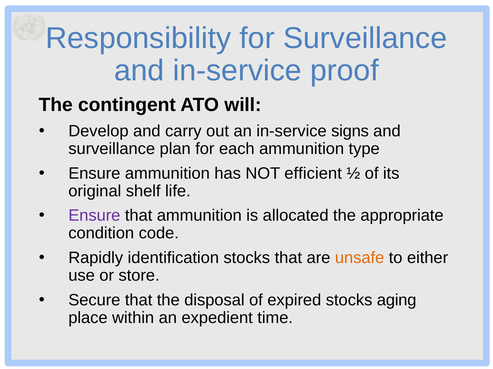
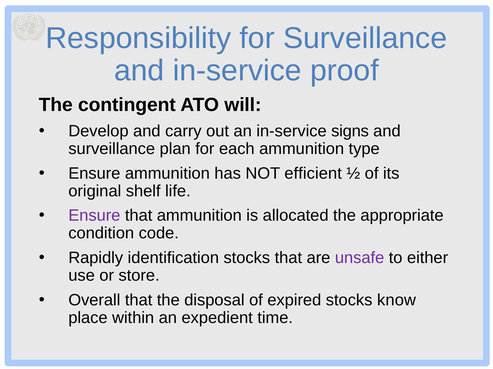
unsafe colour: orange -> purple
Secure: Secure -> Overall
aging: aging -> know
